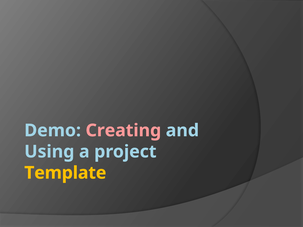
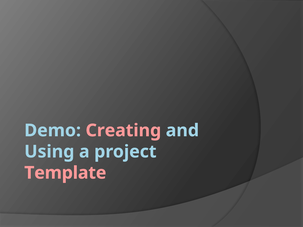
Template colour: yellow -> pink
